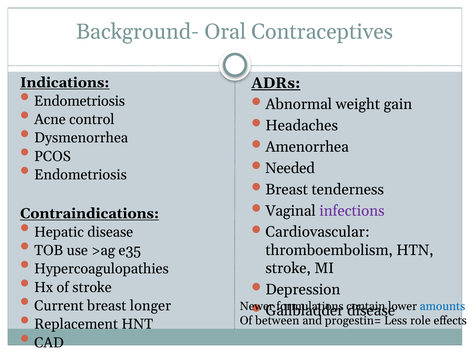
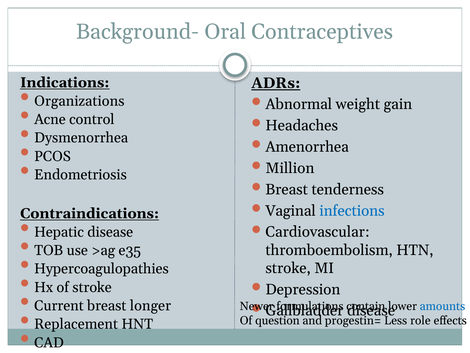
Endometriosis at (79, 101): Endometriosis -> Organizations
Needed: Needed -> Million
infections colour: purple -> blue
between: between -> question
